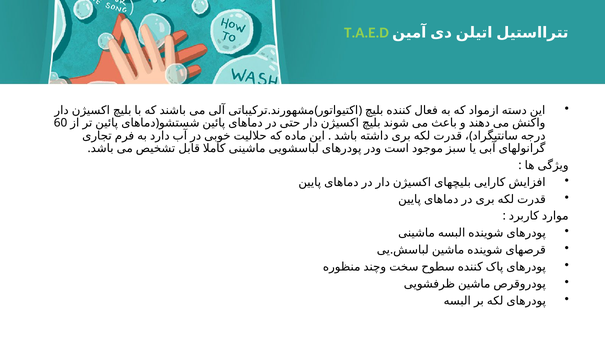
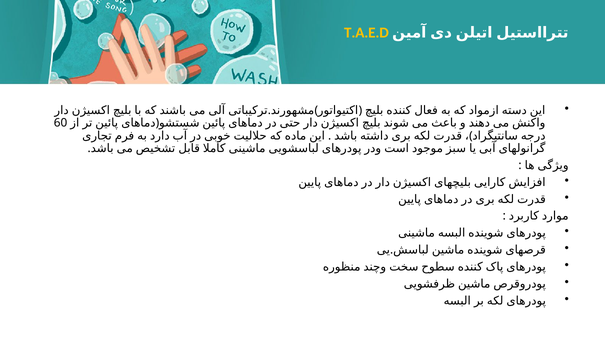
T.A.E.D colour: light green -> yellow
